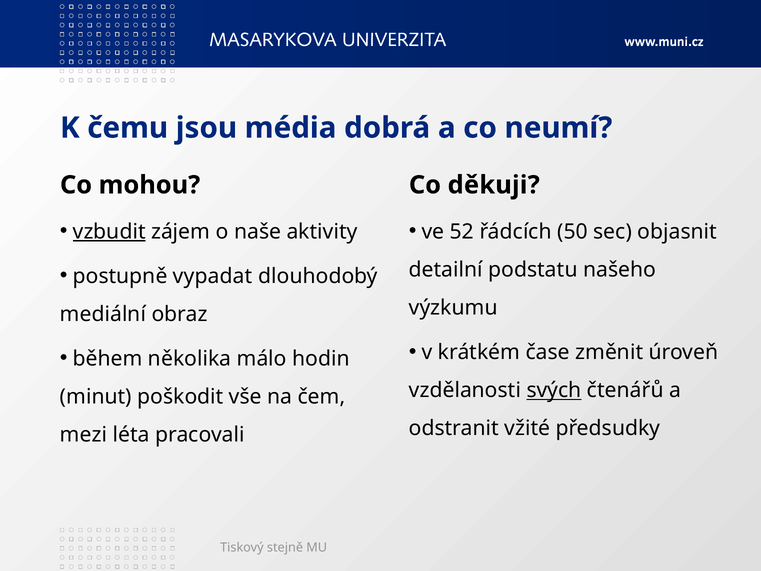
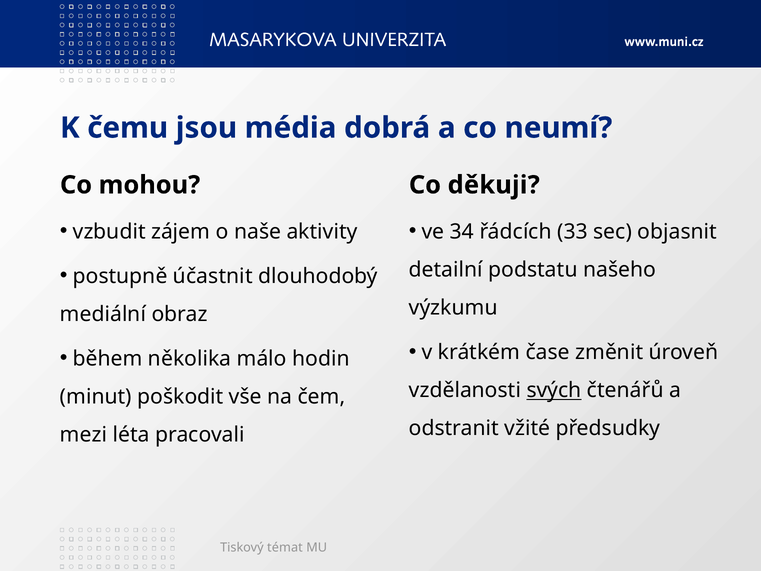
vzbudit underline: present -> none
52: 52 -> 34
50: 50 -> 33
vypadat: vypadat -> účastnit
stejně: stejně -> témat
